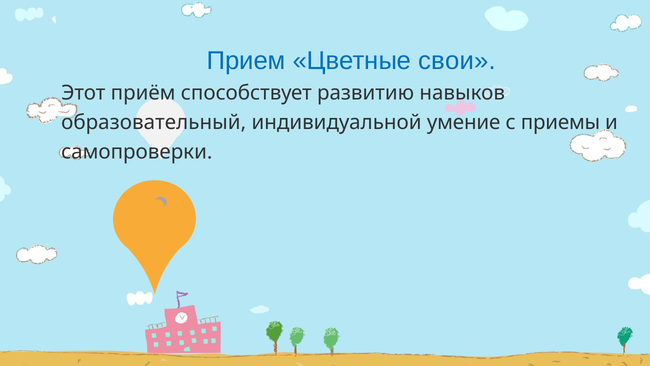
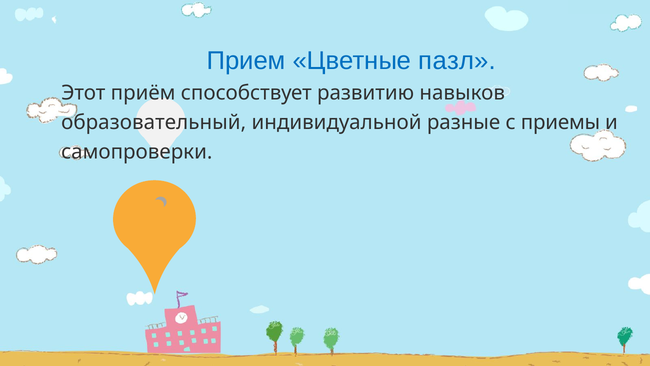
свои: свои -> пазл
умение: умение -> разные
